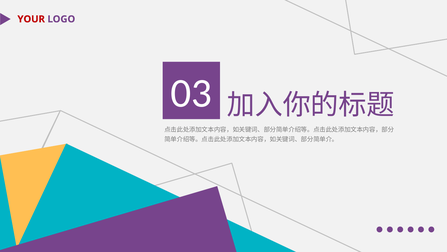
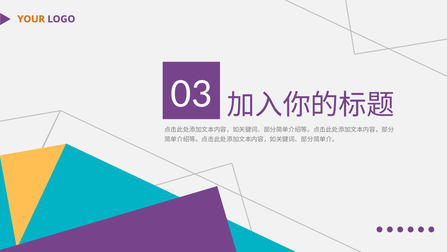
YOUR colour: red -> orange
